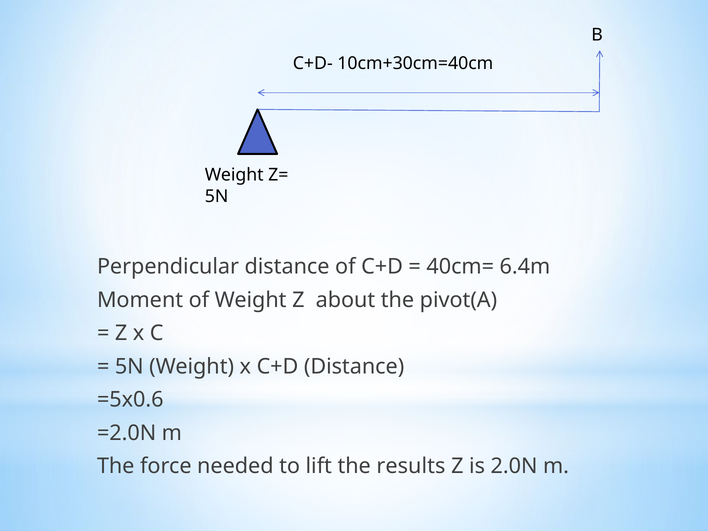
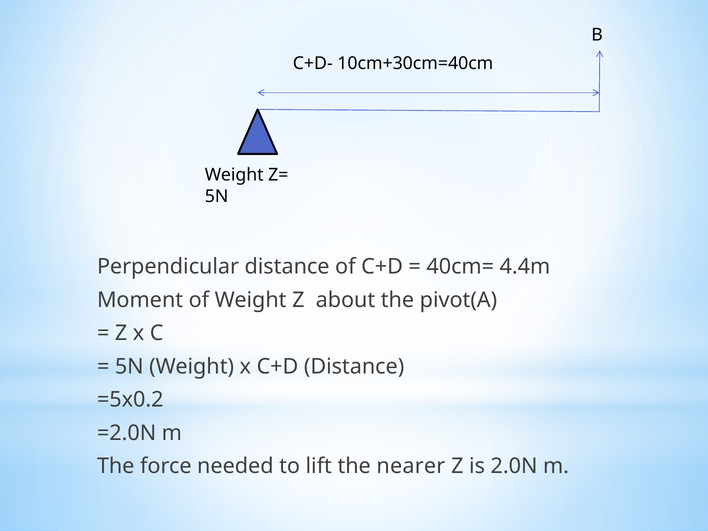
6.4m: 6.4m -> 4.4m
=5x0.6: =5x0.6 -> =5x0.2
results: results -> nearer
